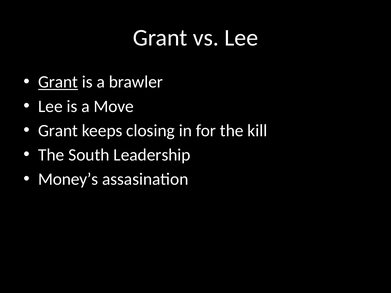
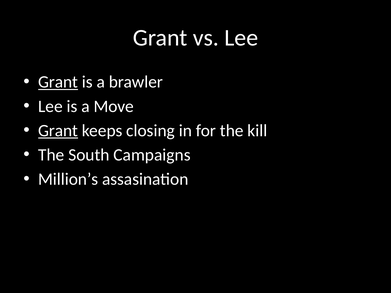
Grant at (58, 131) underline: none -> present
Leadership: Leadership -> Campaigns
Money’s: Money’s -> Million’s
